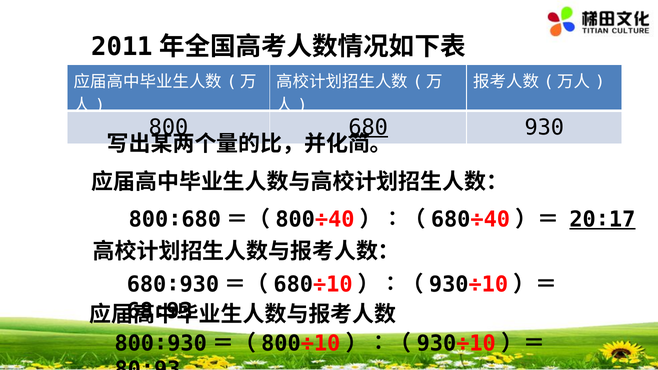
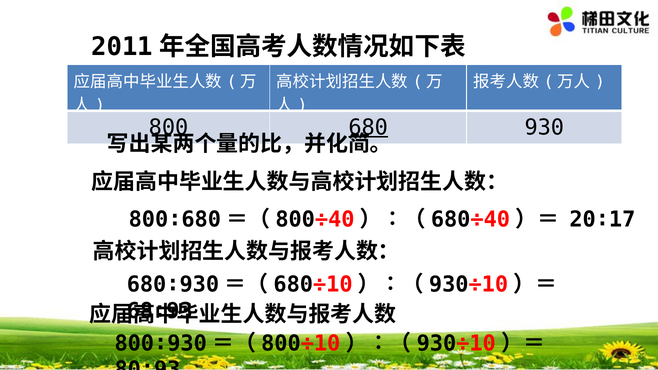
20∶17 underline: present -> none
